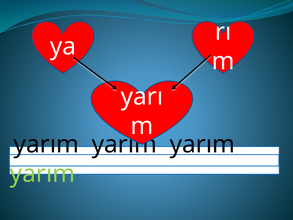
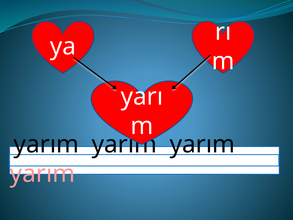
yarım at (42, 174) colour: light green -> pink
